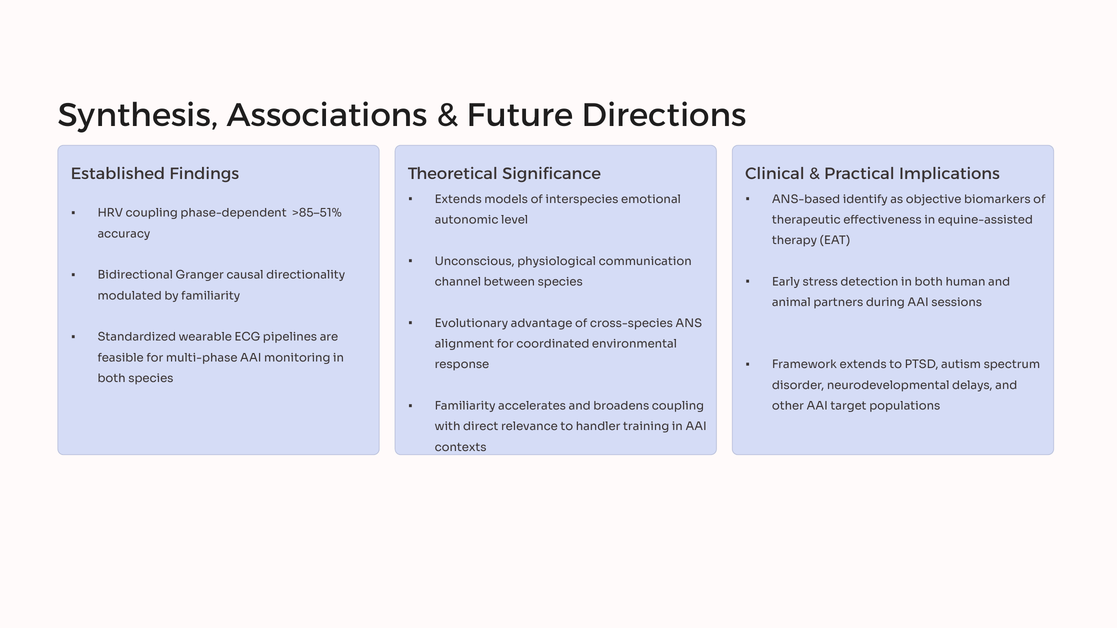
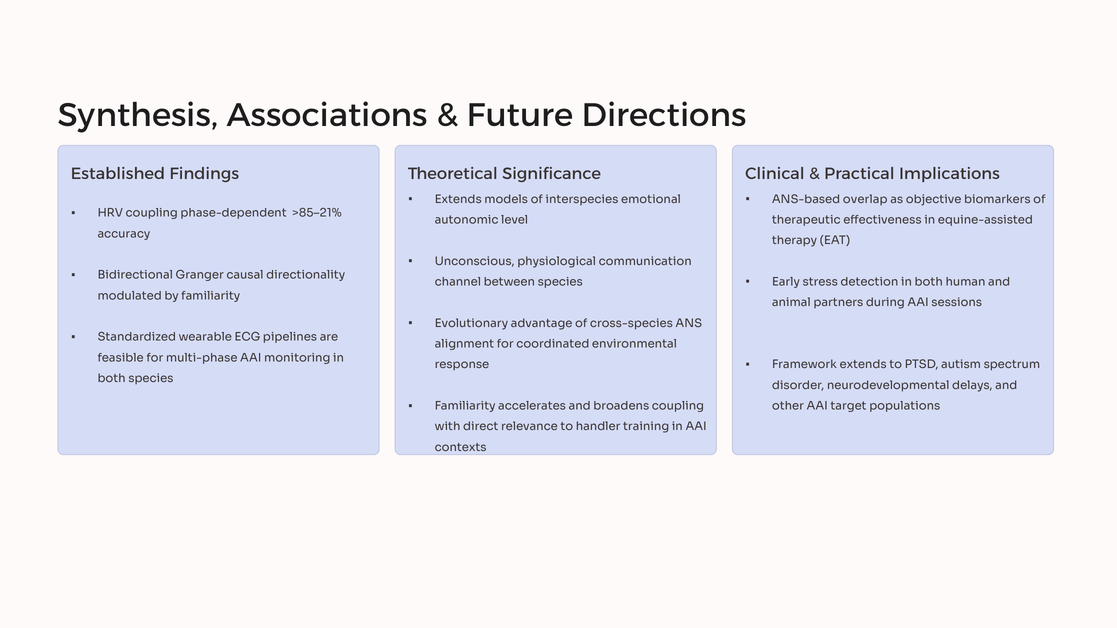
identify: identify -> overlap
>85–51%: >85–51% -> >85–21%
